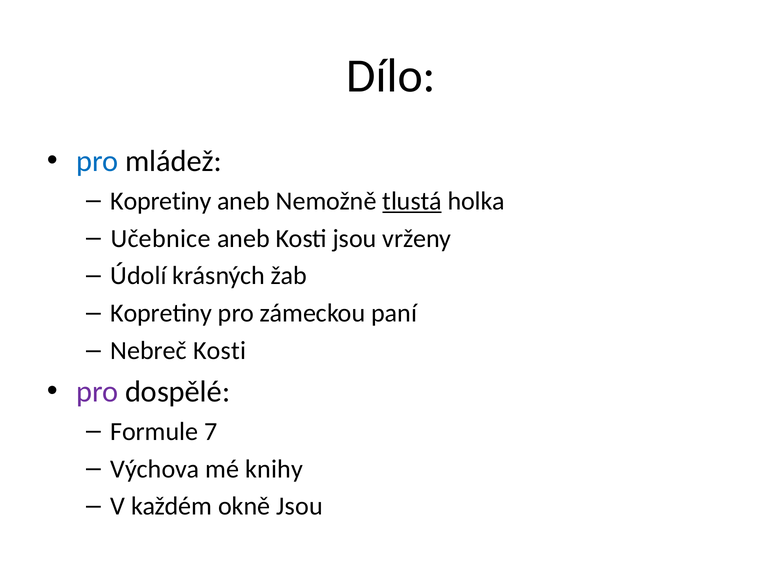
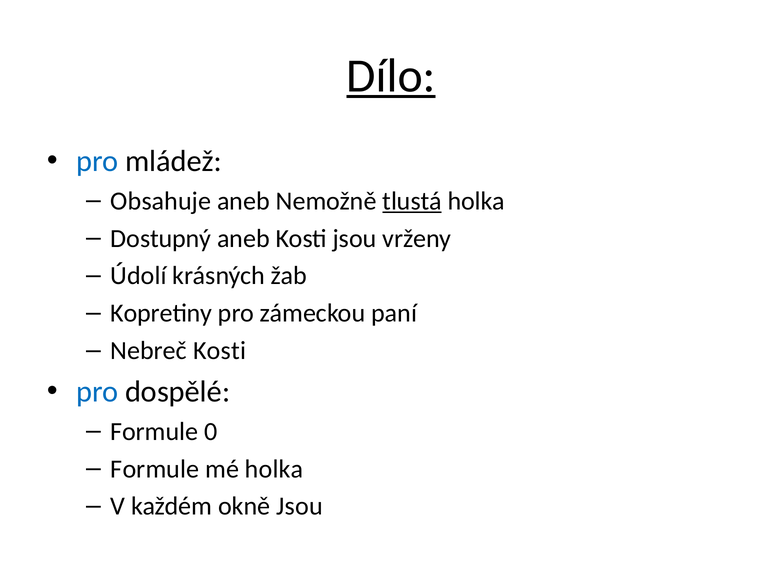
Dílo underline: none -> present
Kopretiny at (161, 201): Kopretiny -> Obsahuje
Učebnice: Učebnice -> Dostupný
pro at (97, 391) colour: purple -> blue
7: 7 -> 0
Výchova at (155, 469): Výchova -> Formule
mé knihy: knihy -> holka
